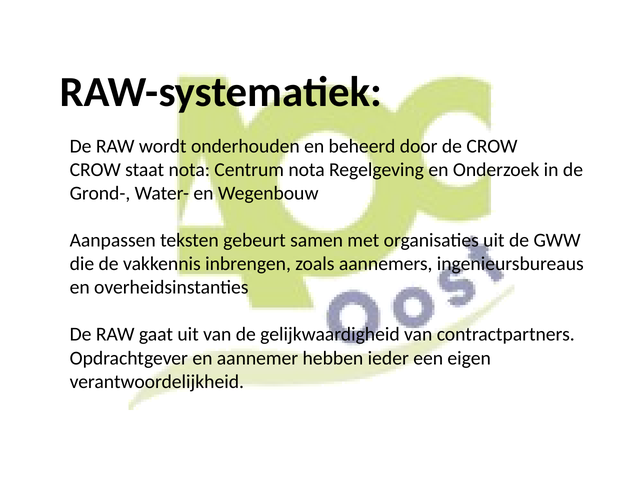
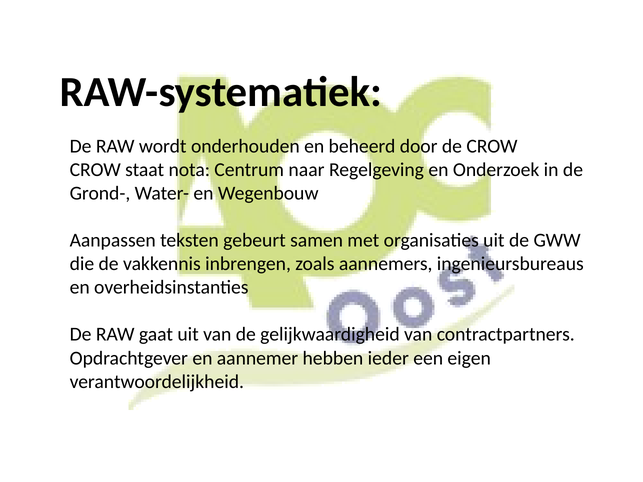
Centrum nota: nota -> naar
